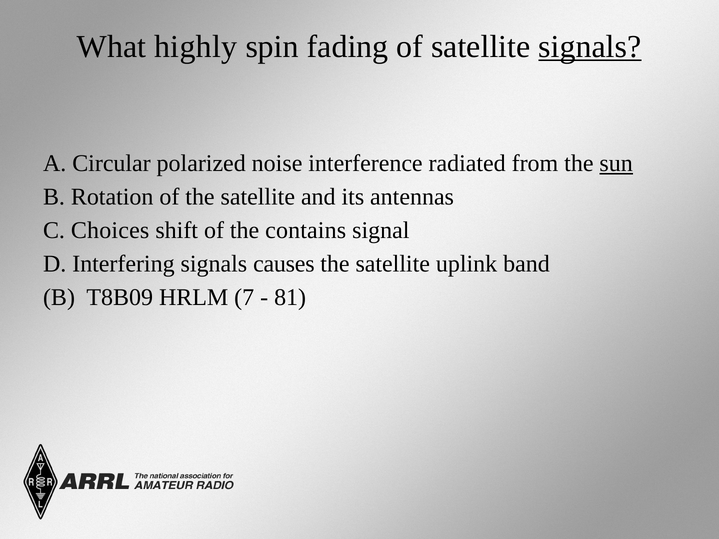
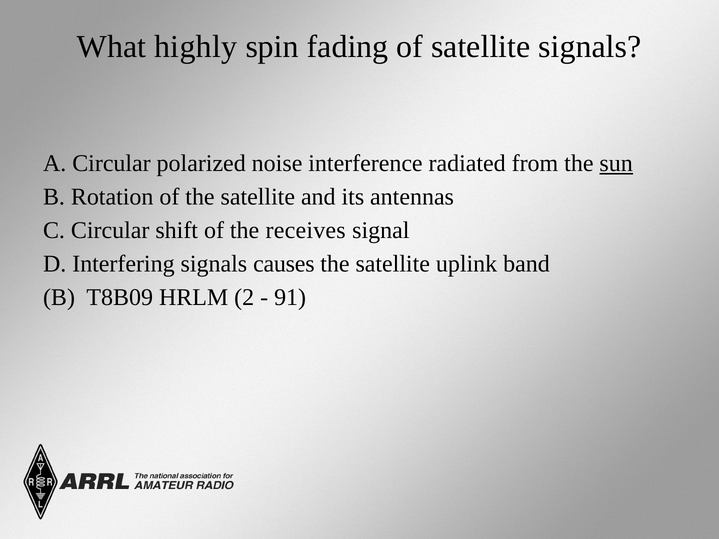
signals at (590, 47) underline: present -> none
C Choices: Choices -> Circular
contains: contains -> receives
7: 7 -> 2
81: 81 -> 91
